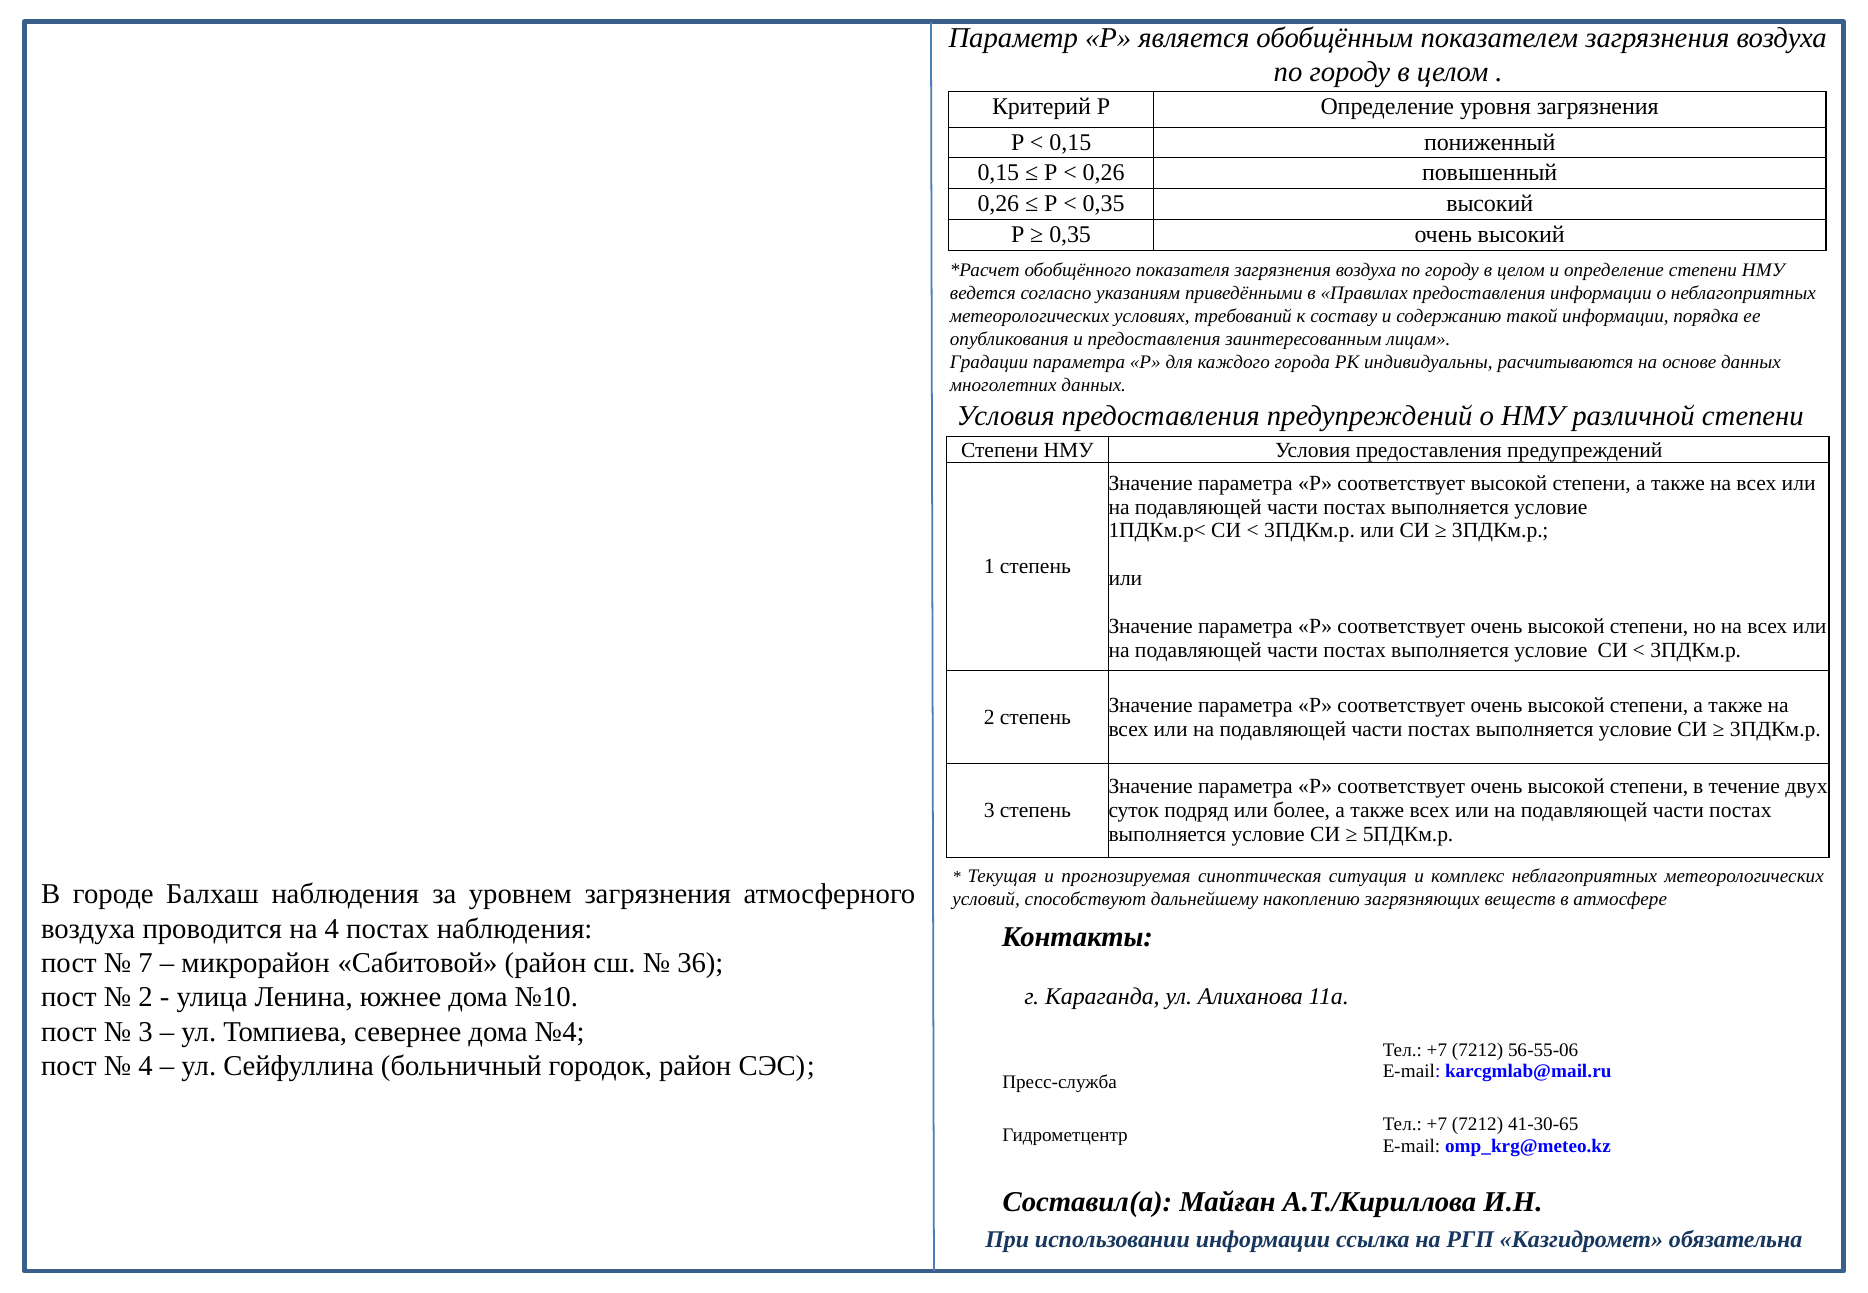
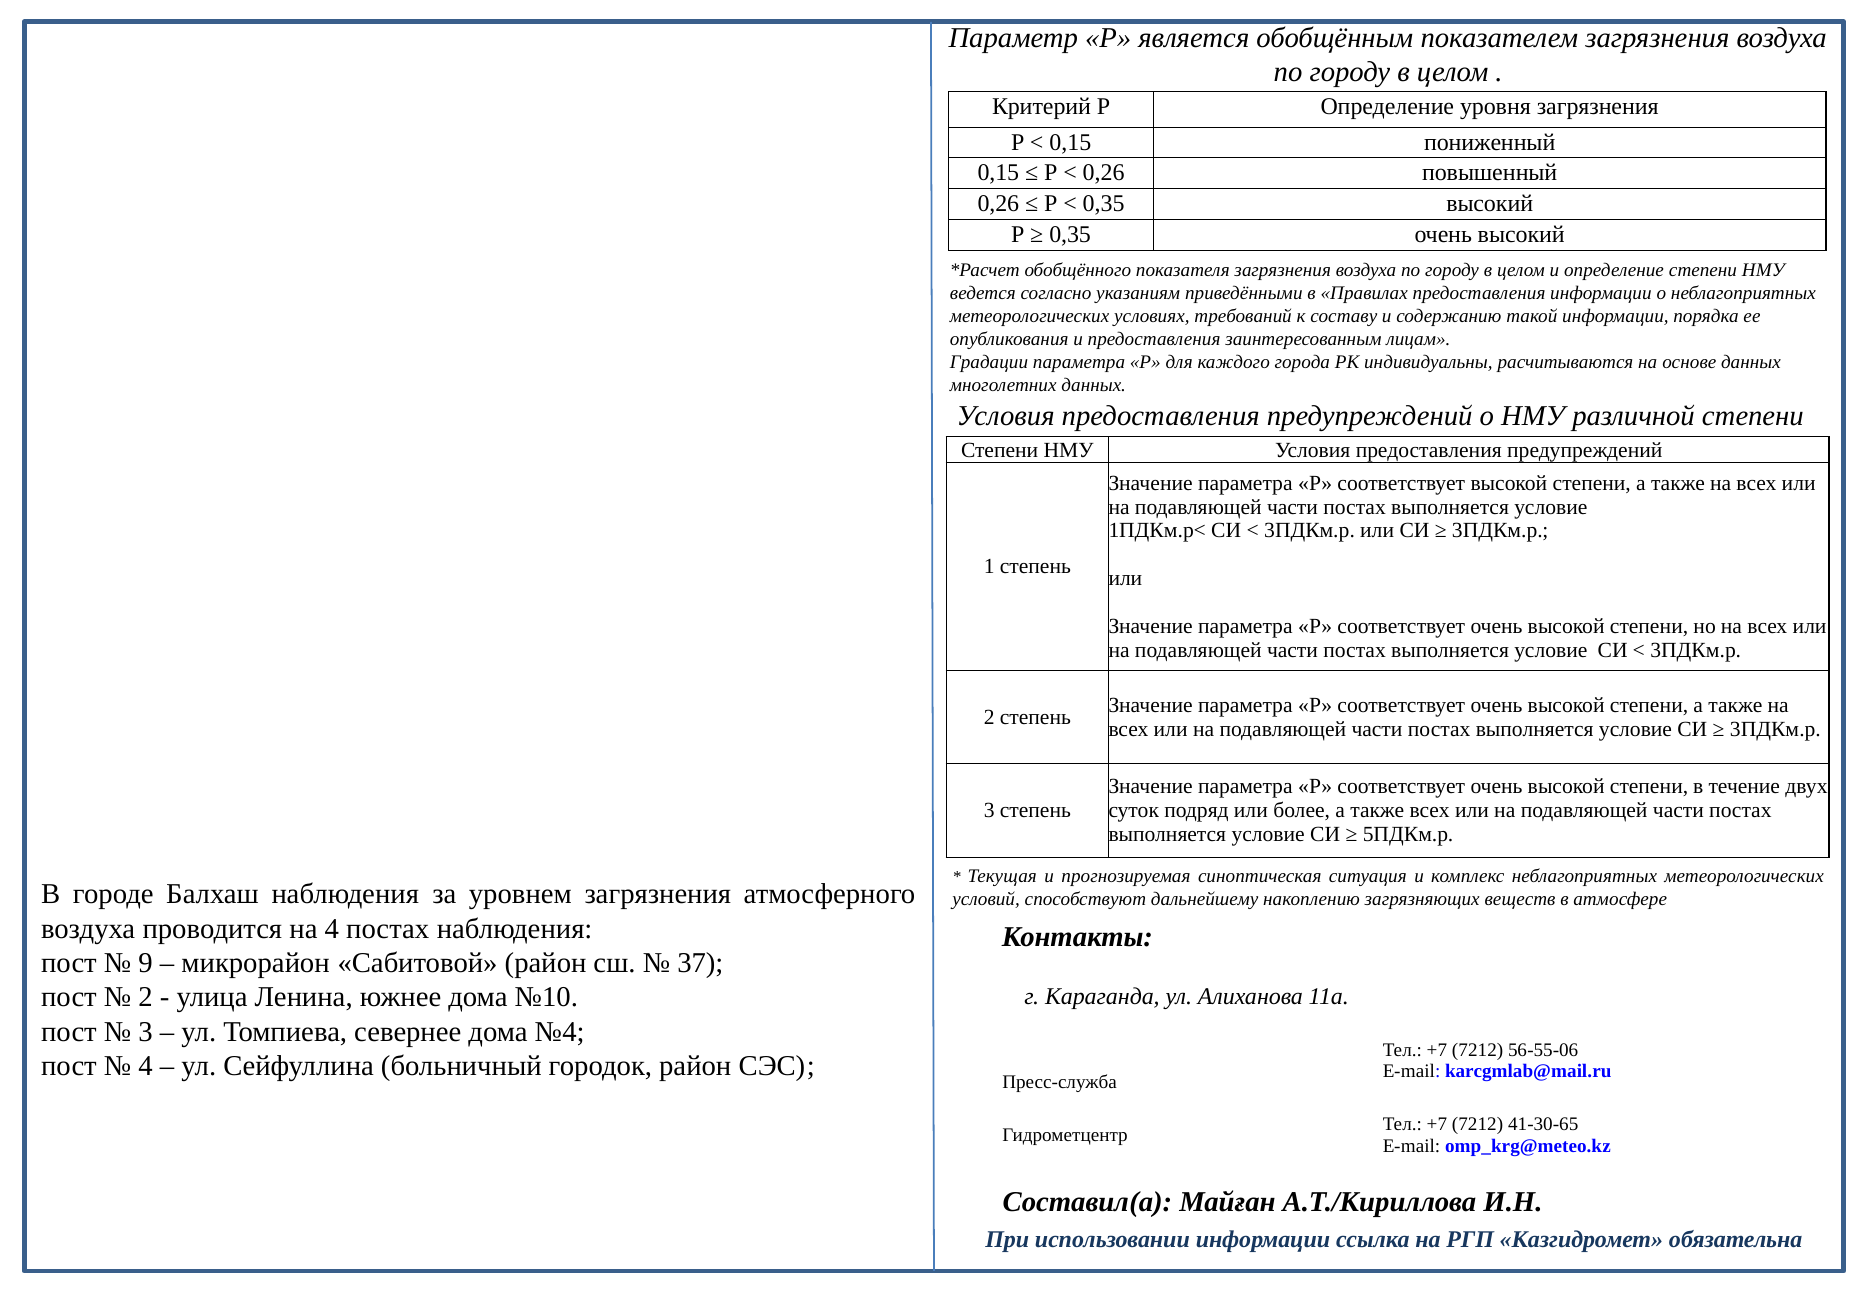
7: 7 -> 9
36: 36 -> 37
